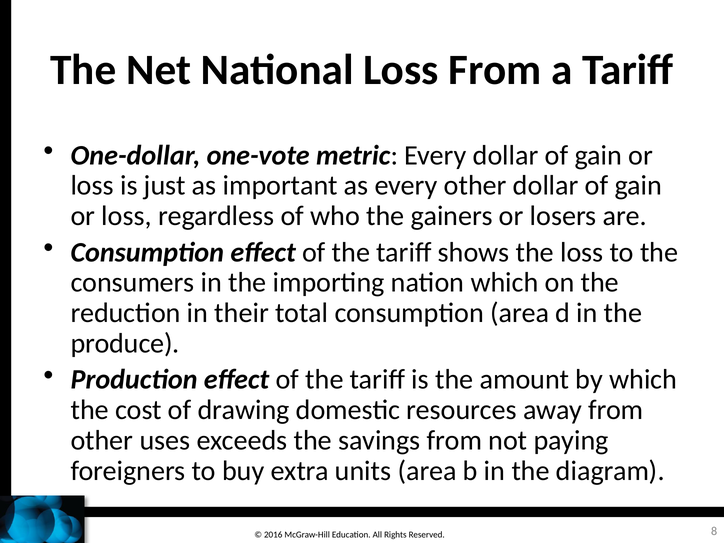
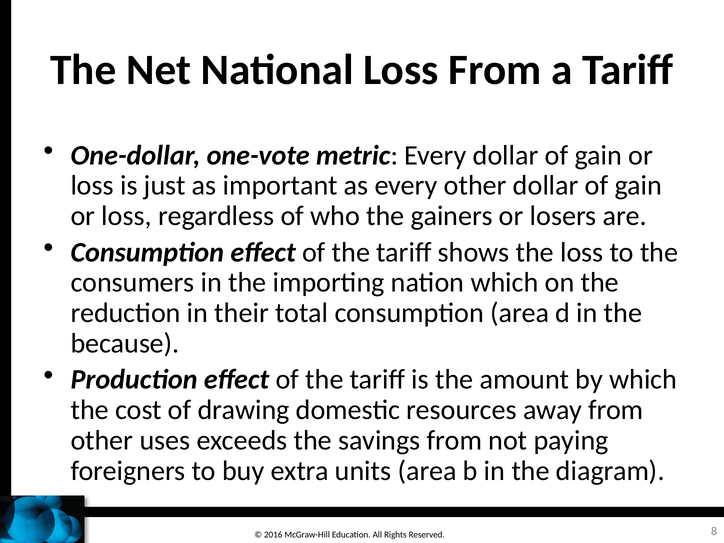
produce: produce -> because
